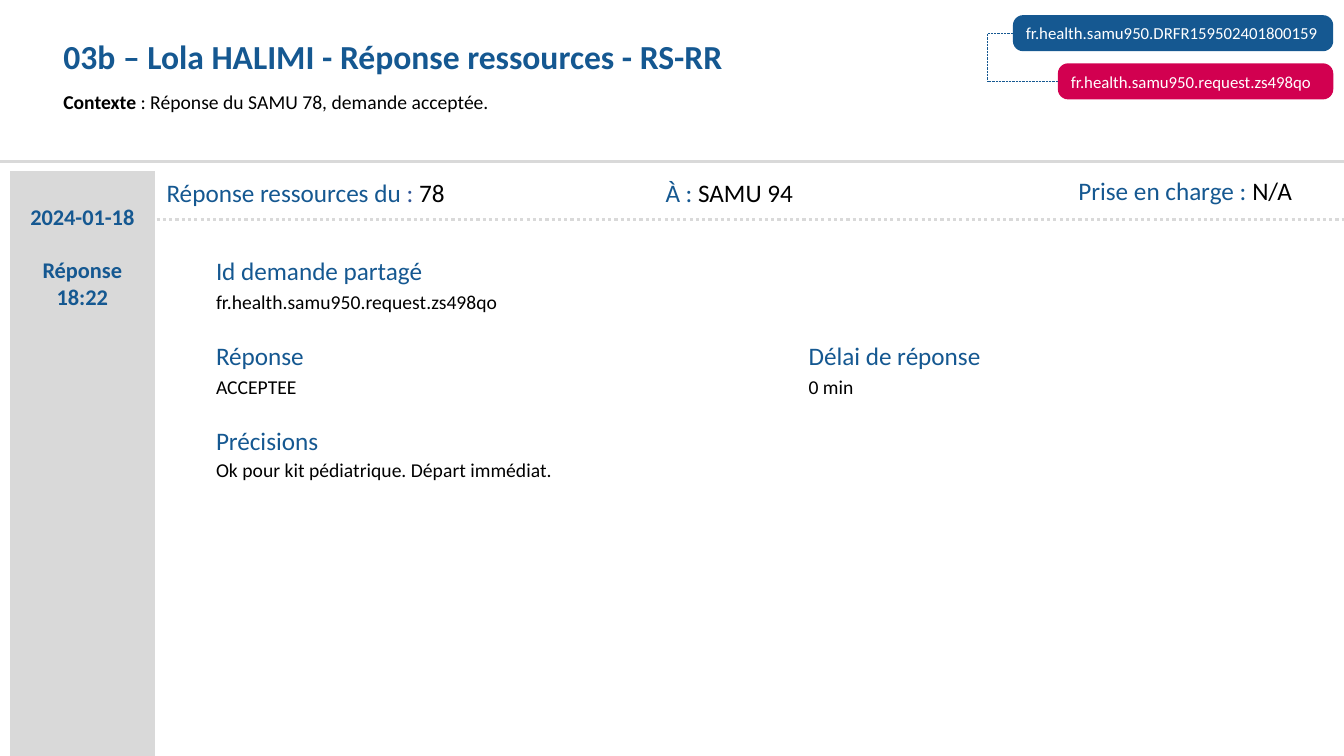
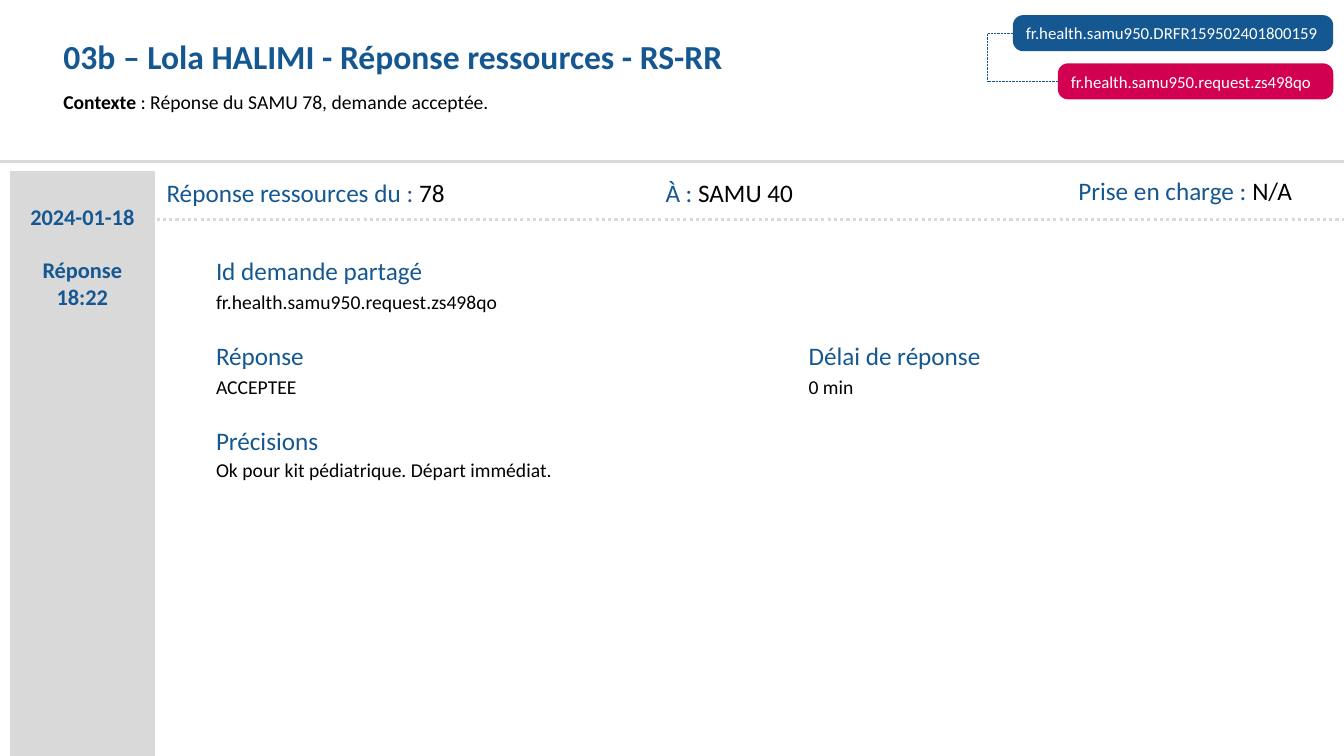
94: 94 -> 40
